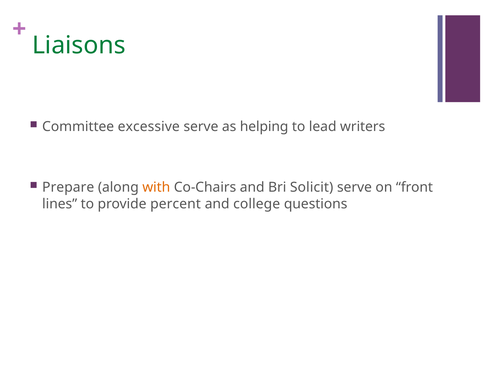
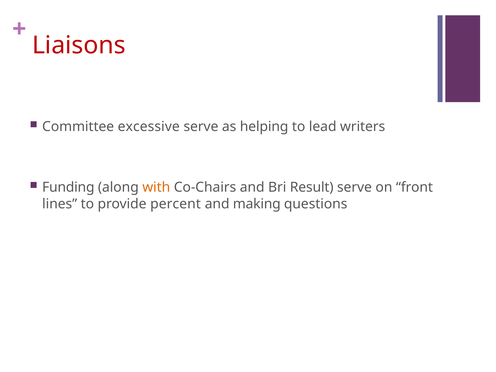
Liaisons colour: green -> red
Prepare: Prepare -> Funding
Solicit: Solicit -> Result
college: college -> making
